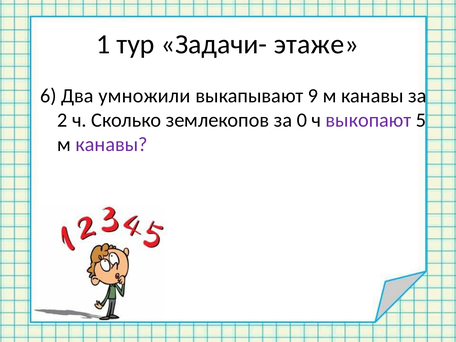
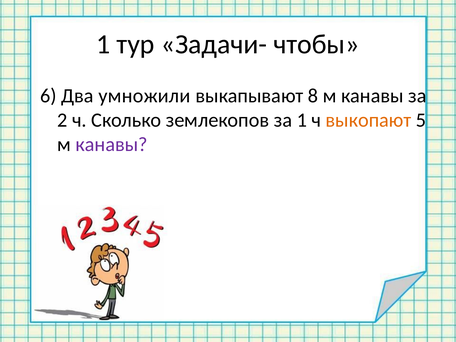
этаже: этаже -> чтобы
9: 9 -> 8
за 0: 0 -> 1
выкопают colour: purple -> orange
